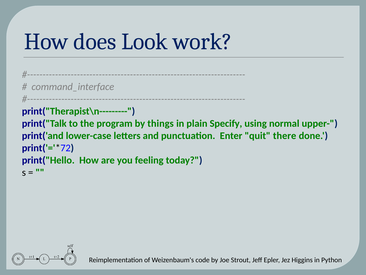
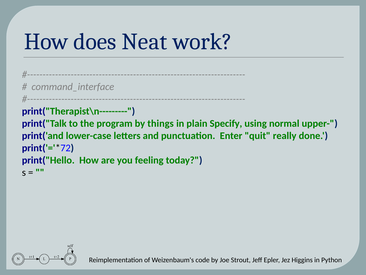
Look: Look -> Neat
there: there -> really
